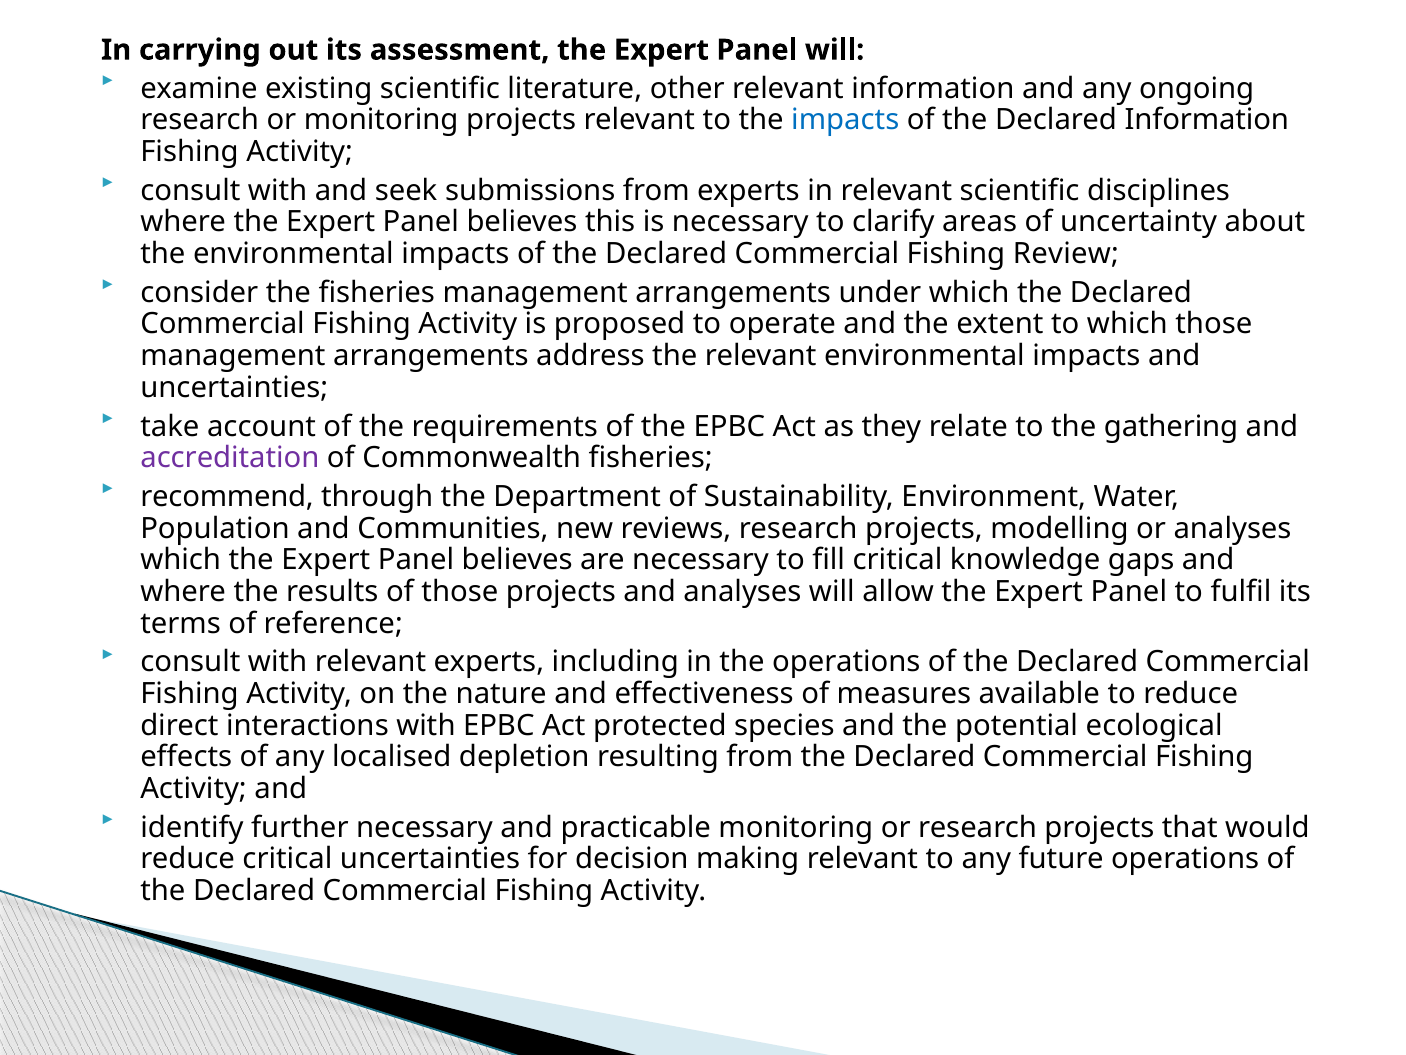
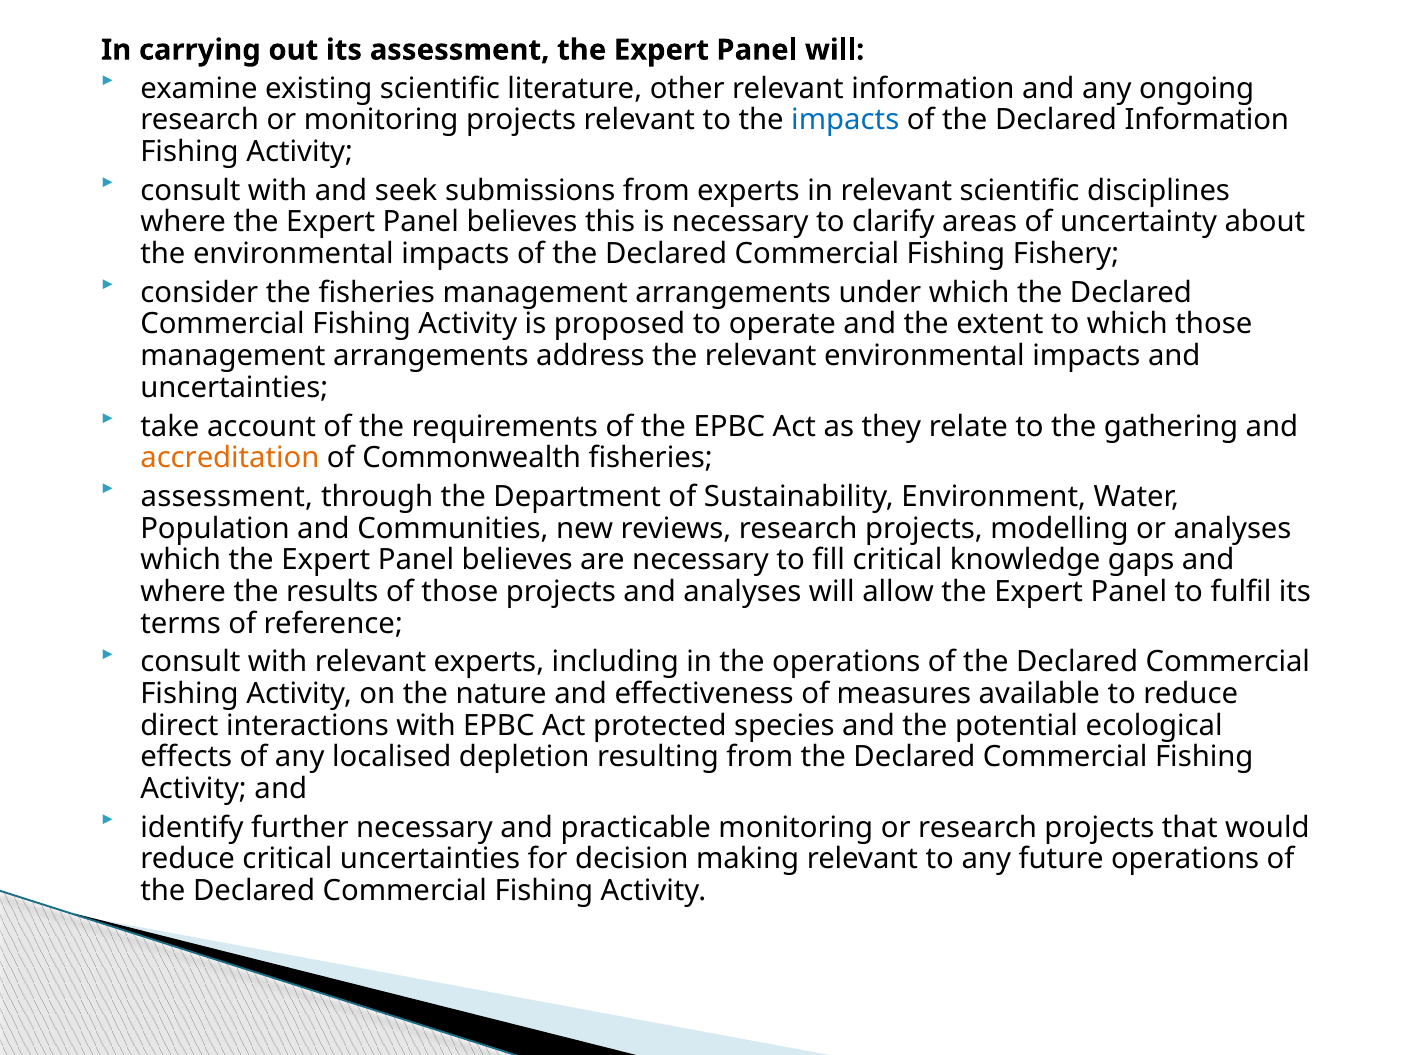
Review: Review -> Fishery
accreditation colour: purple -> orange
recommend at (227, 496): recommend -> assessment
